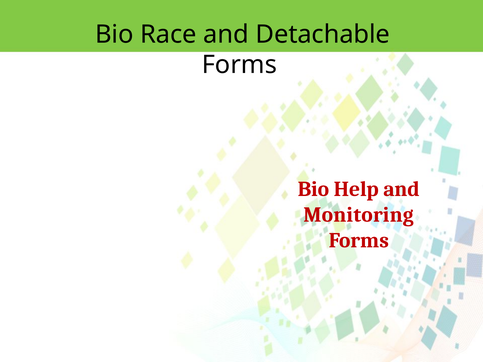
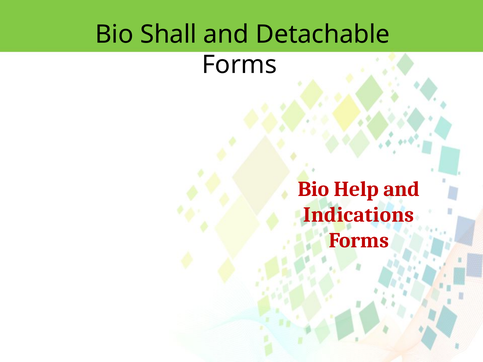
Race: Race -> Shall
Monitoring: Monitoring -> Indications
